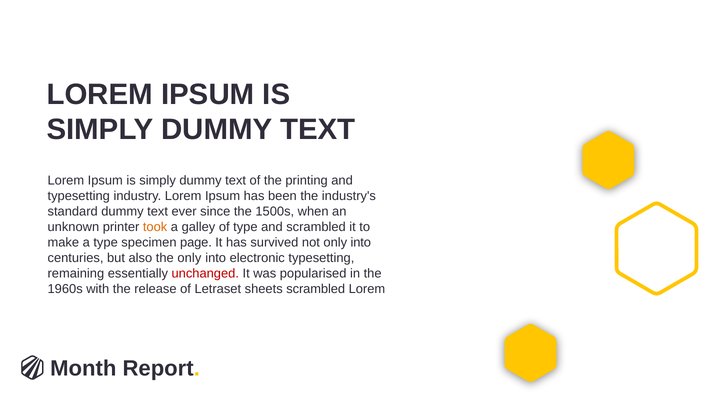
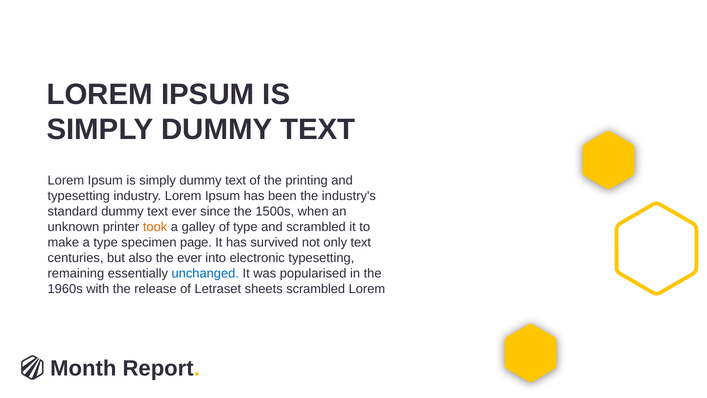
not only into: into -> text
the only: only -> ever
unchanged colour: red -> blue
